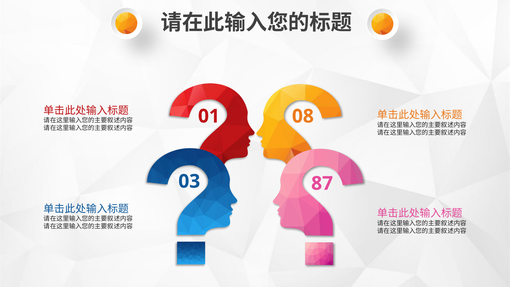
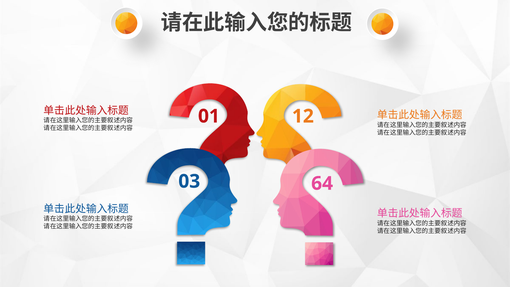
08: 08 -> 12
87: 87 -> 64
